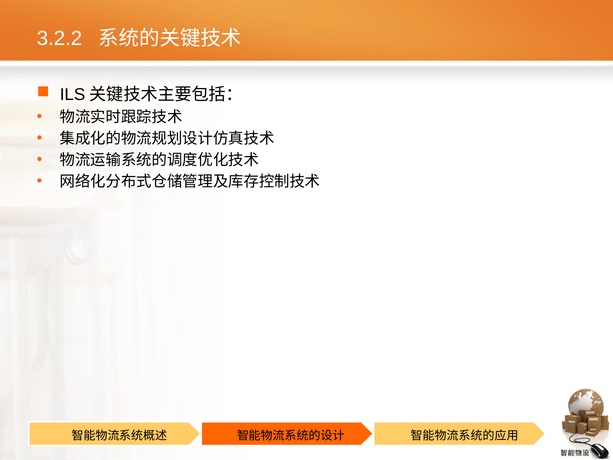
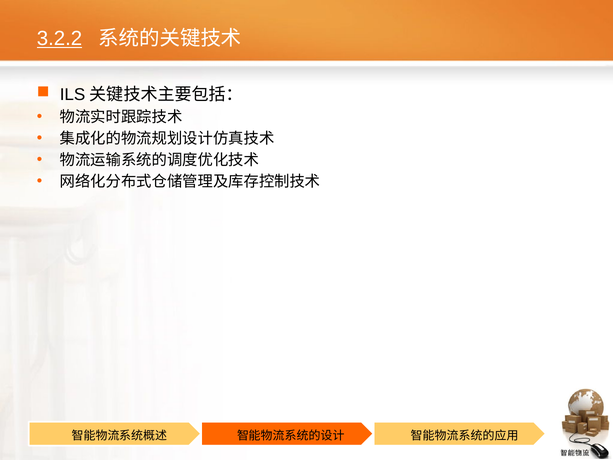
3.2.2 underline: none -> present
